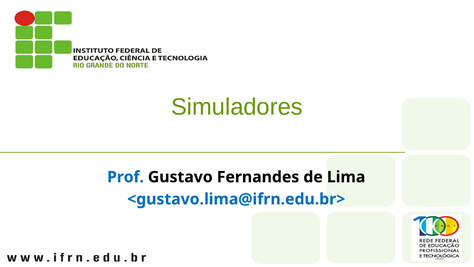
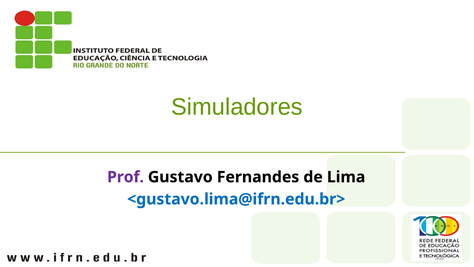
Prof colour: blue -> purple
